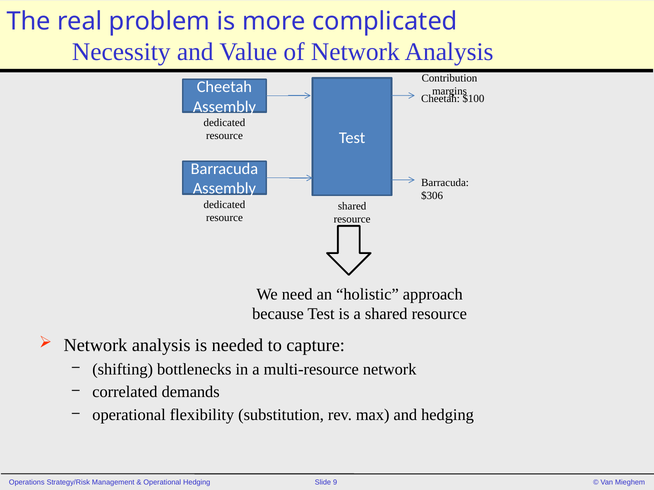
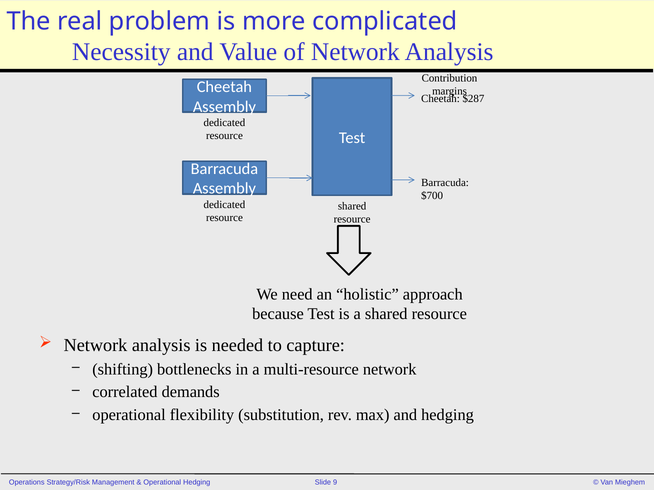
$100: $100 -> $287
$306: $306 -> $700
